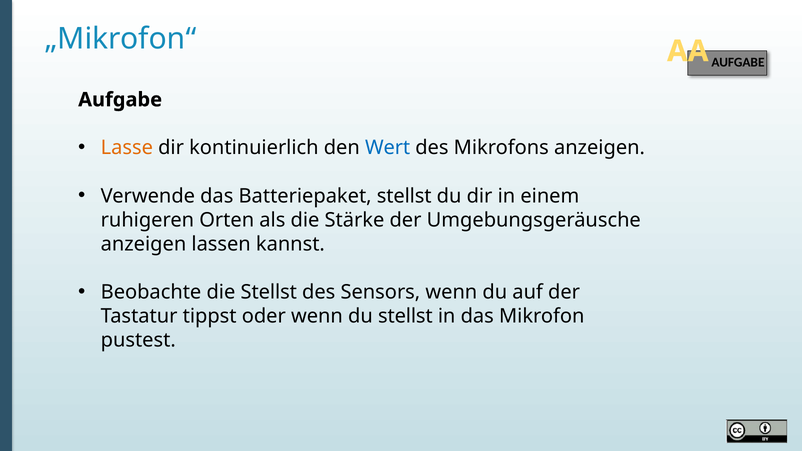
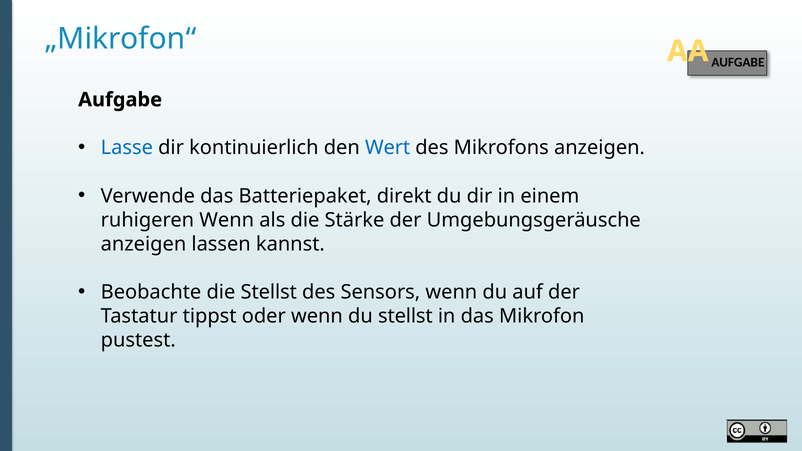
Lasse colour: orange -> blue
Batteriepaket stellst: stellst -> direkt
ruhigeren Orten: Orten -> Wenn
